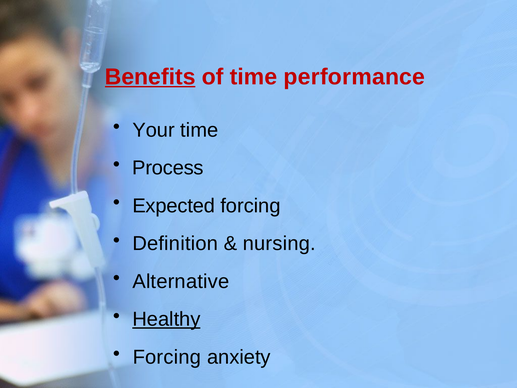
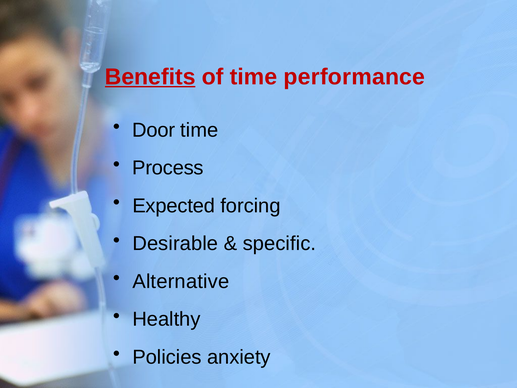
Your: Your -> Door
Definition: Definition -> Desirable
nursing: nursing -> specific
Healthy underline: present -> none
Forcing at (167, 357): Forcing -> Policies
